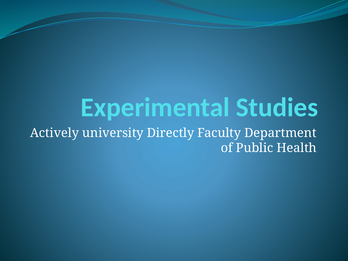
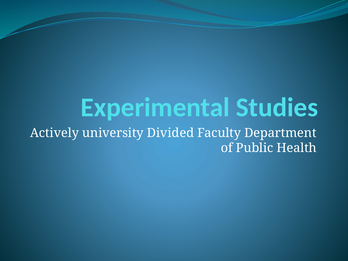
Directly: Directly -> Divided
